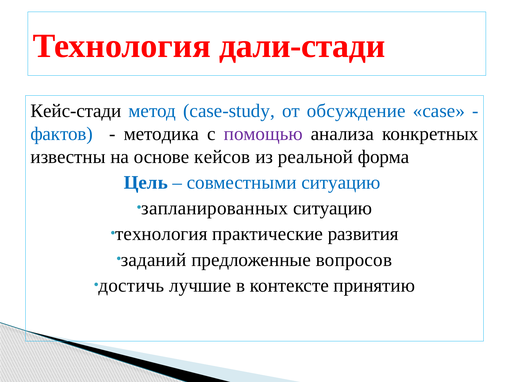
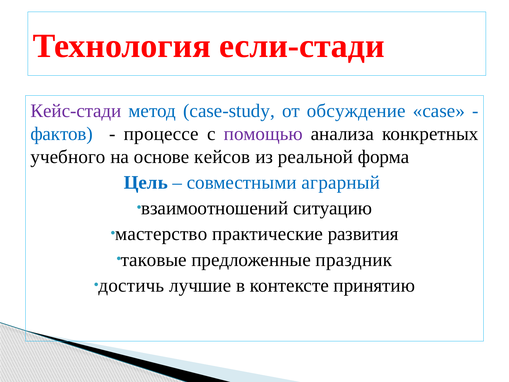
дали-стади: дали-стади -> если-стади
Кейс-стади colour: black -> purple
методика: методика -> процессе
известны: известны -> учебного
совместными ситуацию: ситуацию -> аграрный
запланированных: запланированных -> взаимоотношений
технология at (161, 234): технология -> мастерство
заданий: заданий -> таковые
вопросов: вопросов -> праздник
